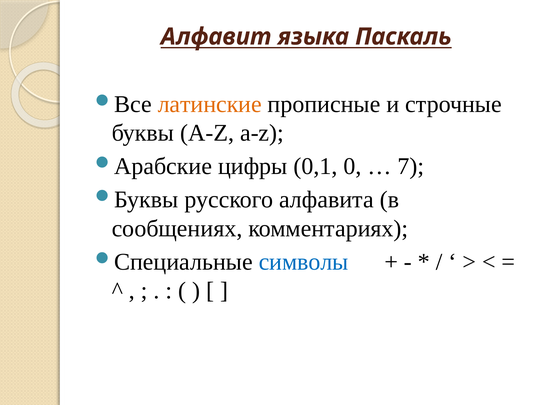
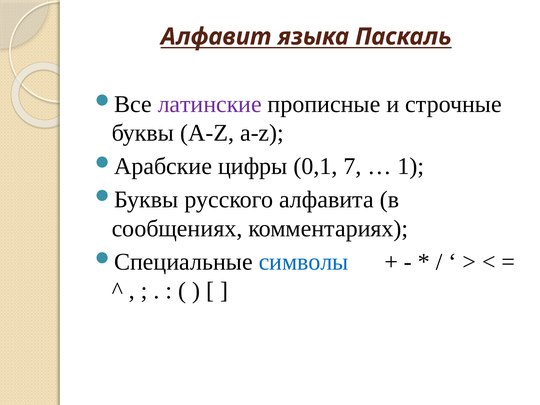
латинские colour: orange -> purple
0: 0 -> 7
7: 7 -> 1
